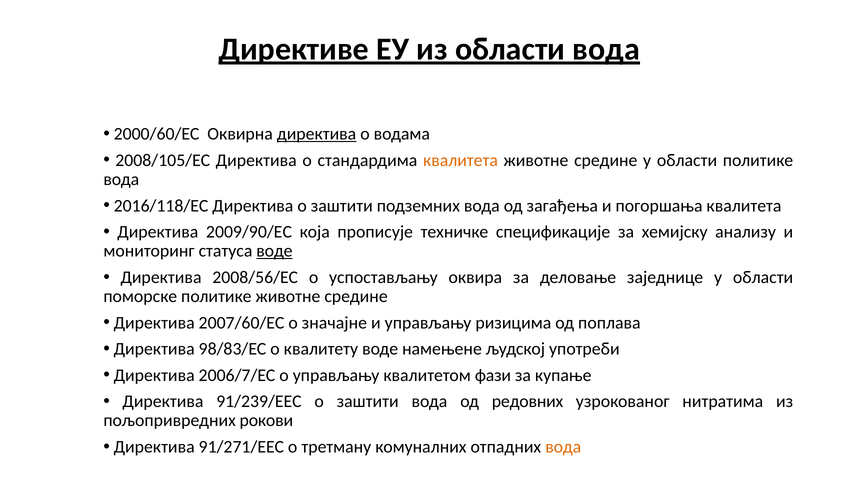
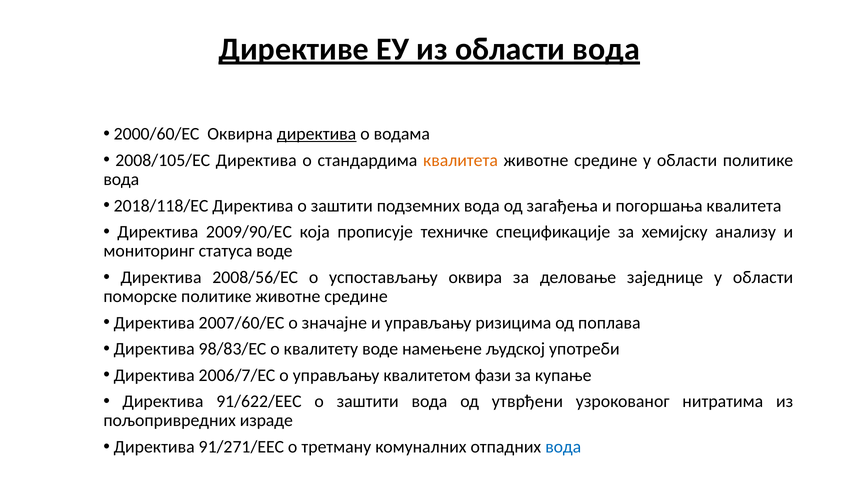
2016/118/EC: 2016/118/EC -> 2018/118/EC
воде at (274, 251) underline: present -> none
91/239/EEC: 91/239/EEC -> 91/622/EEC
редовних: редовних -> утврђени
рокови: рокови -> израде
вода at (563, 447) colour: orange -> blue
